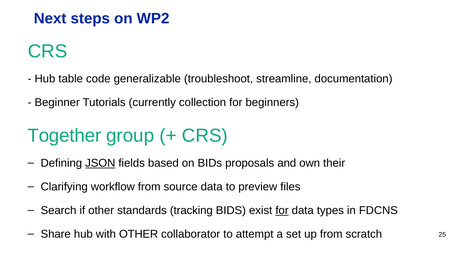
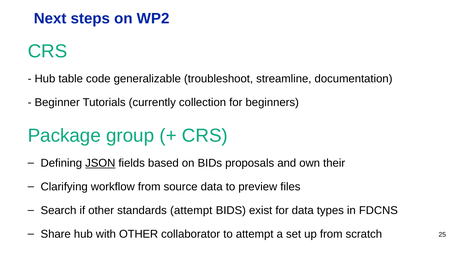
Together: Together -> Package
standards tracking: tracking -> attempt
for at (282, 211) underline: present -> none
